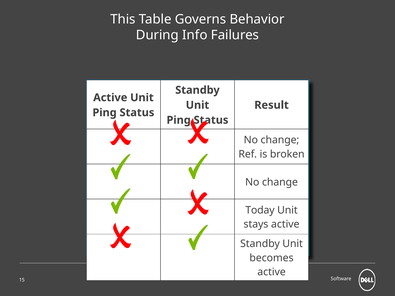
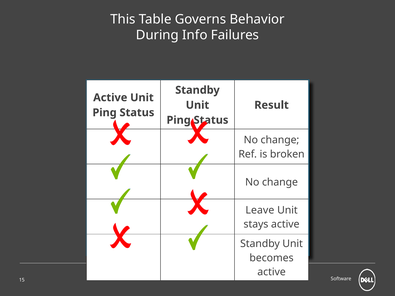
Today: Today -> Leave
